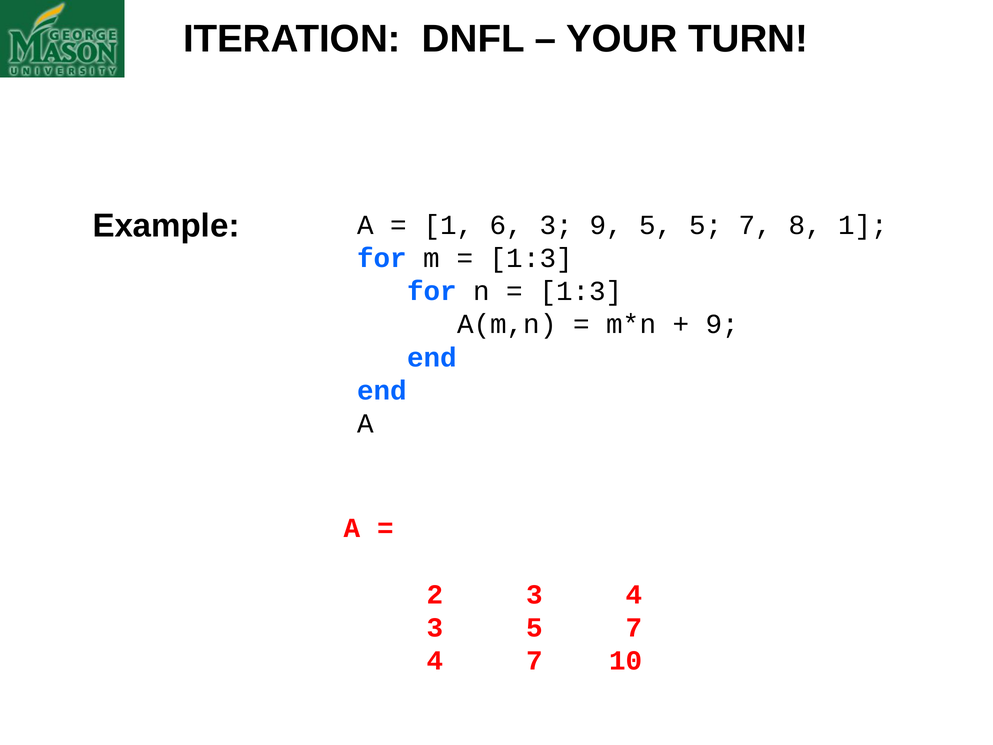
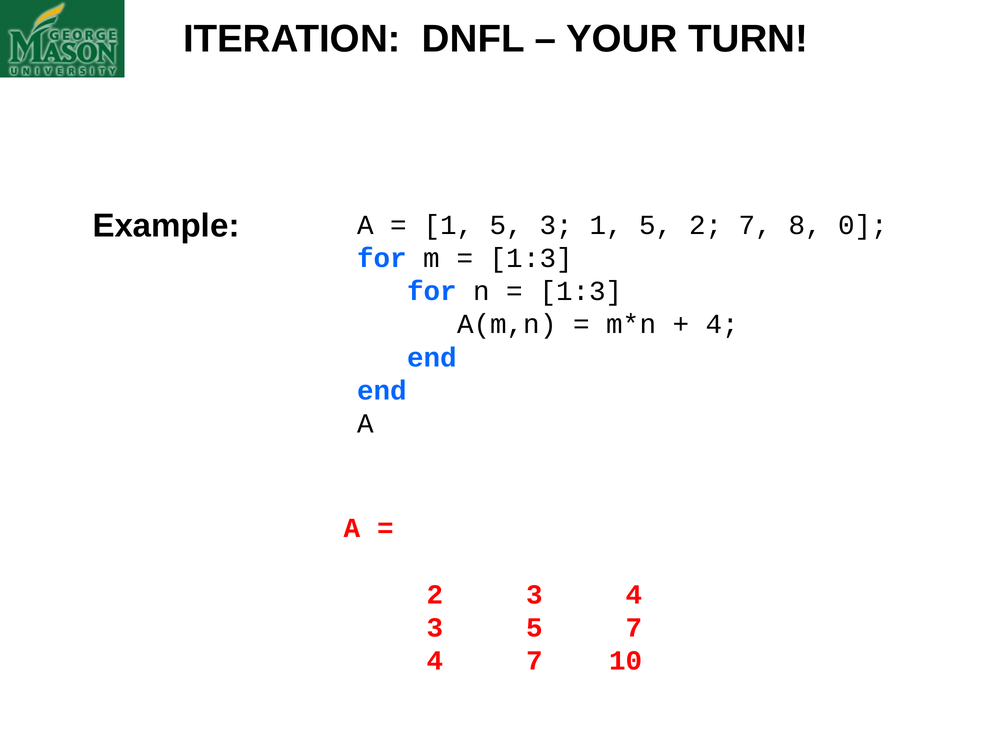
6 at (506, 225): 6 -> 5
3 9: 9 -> 1
5 5: 5 -> 2
8 1: 1 -> 0
9 at (722, 324): 9 -> 4
